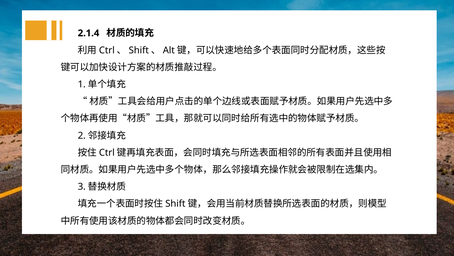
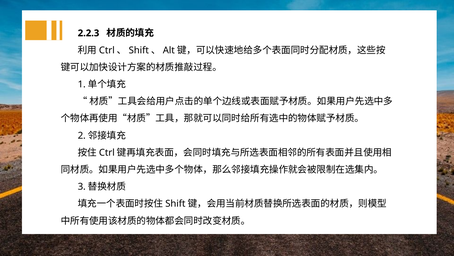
2.1.4: 2.1.4 -> 2.2.3
